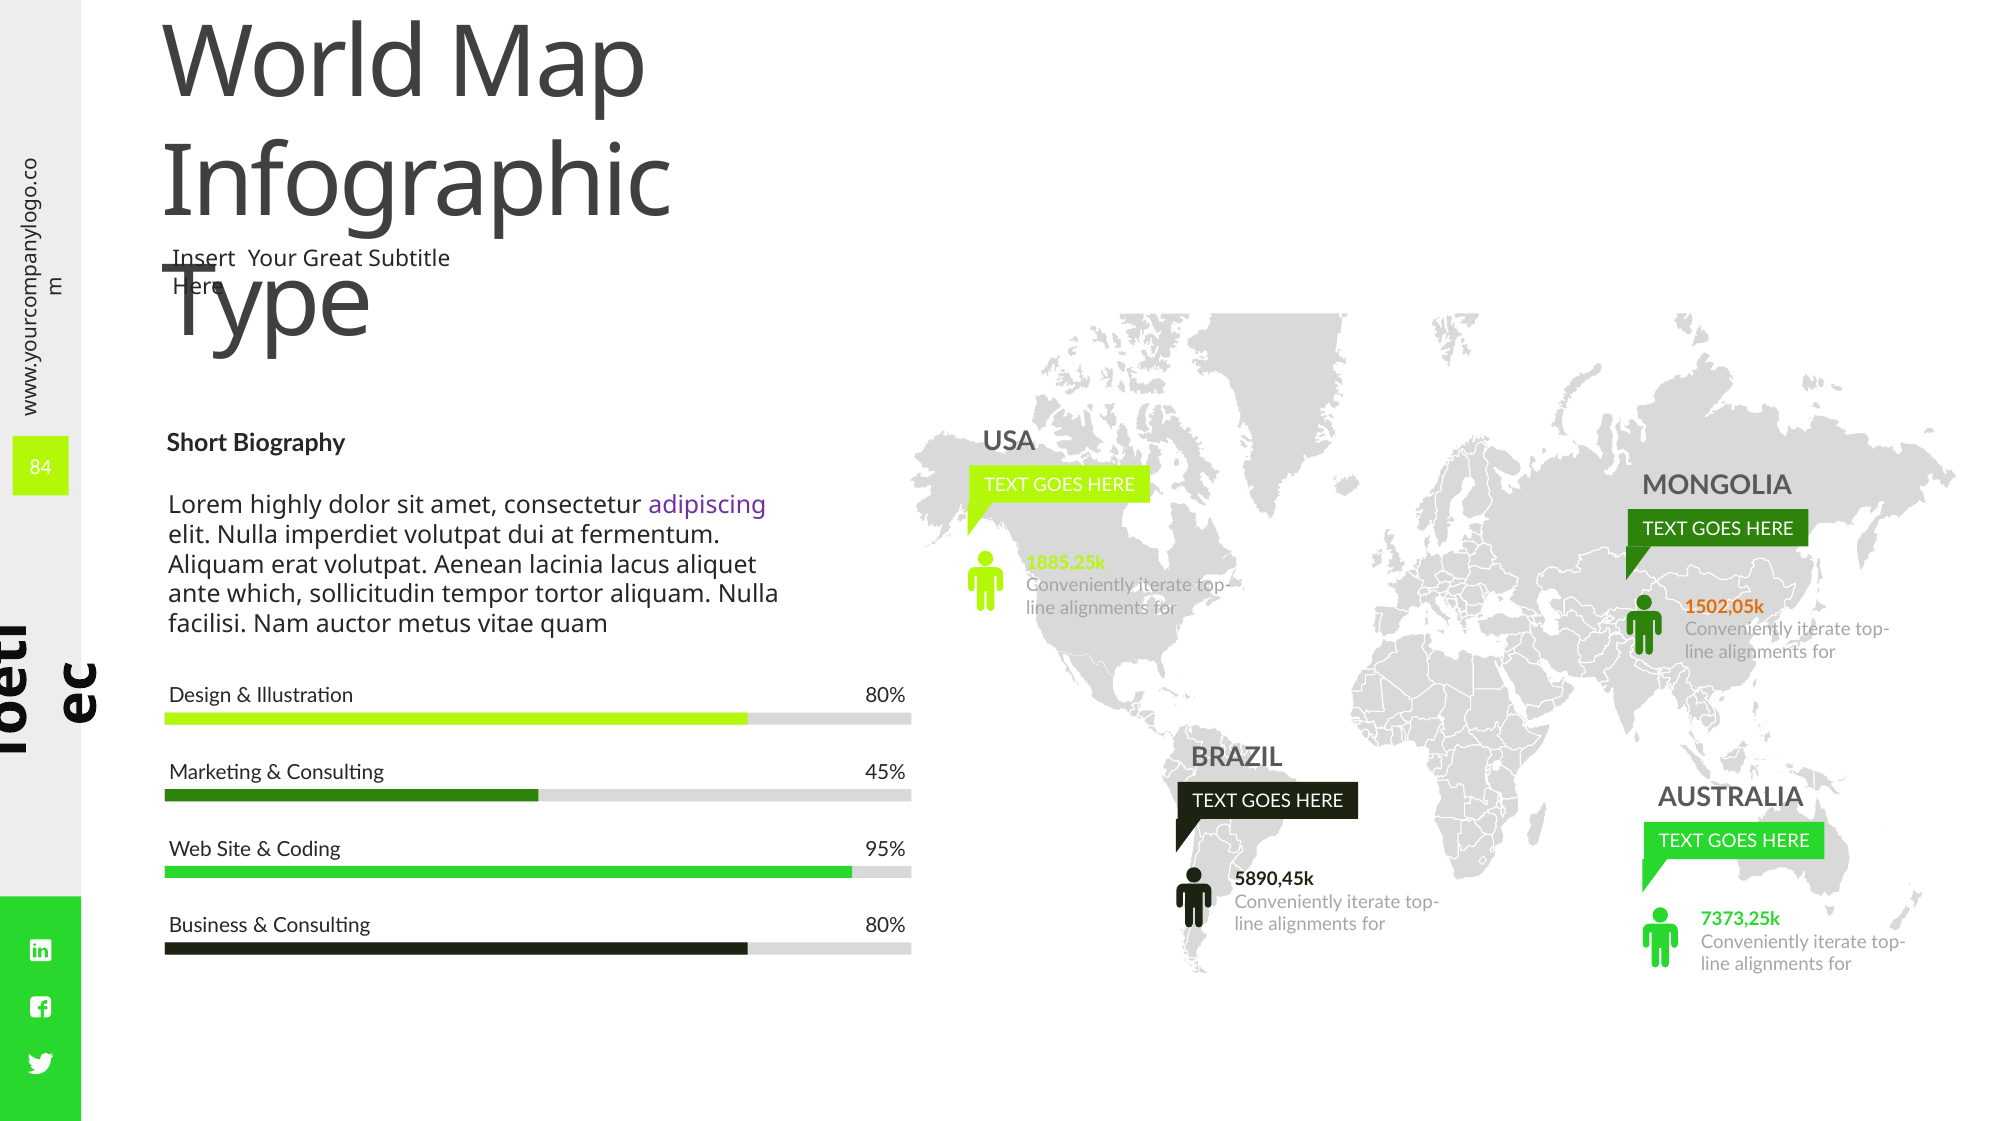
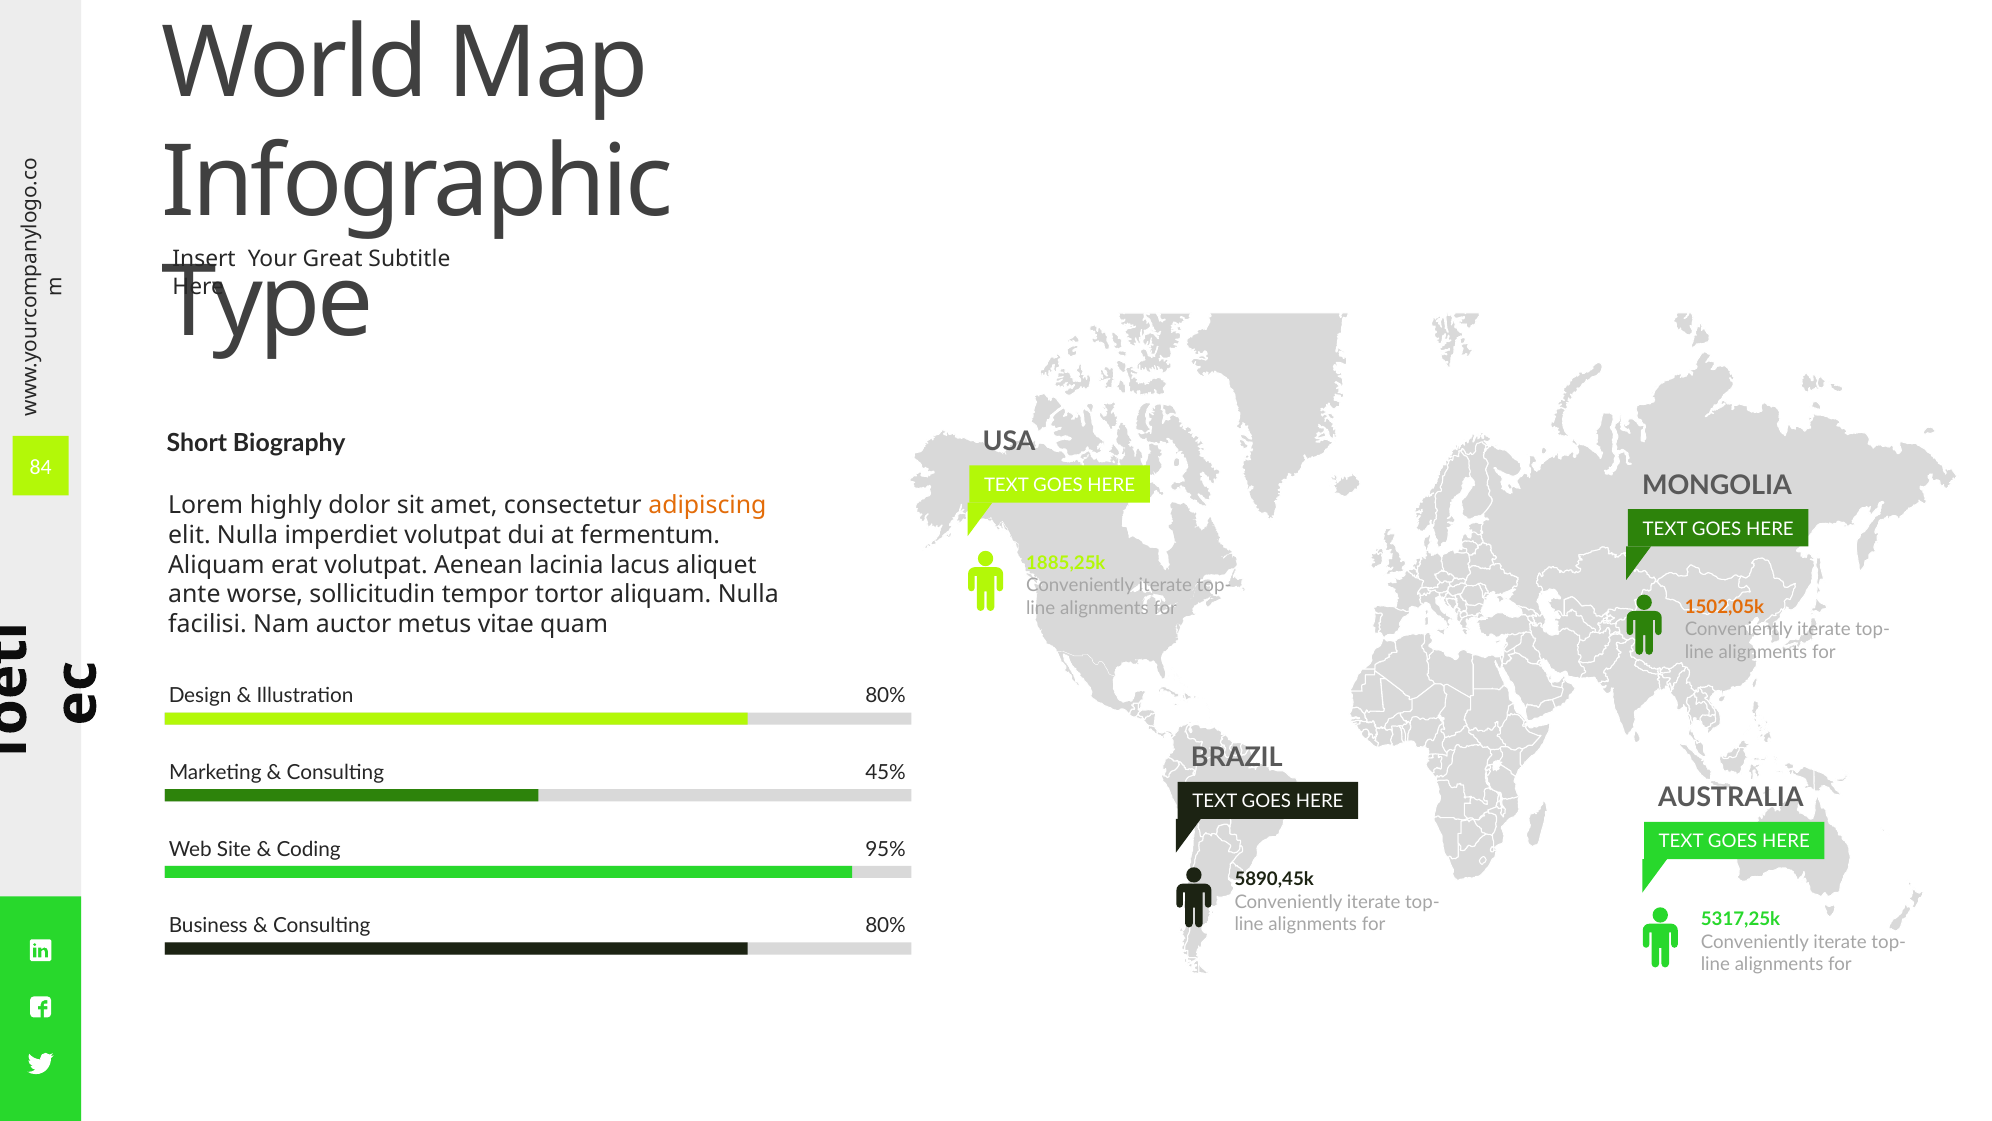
adipiscing colour: purple -> orange
which: which -> worse
7373,25k: 7373,25k -> 5317,25k
